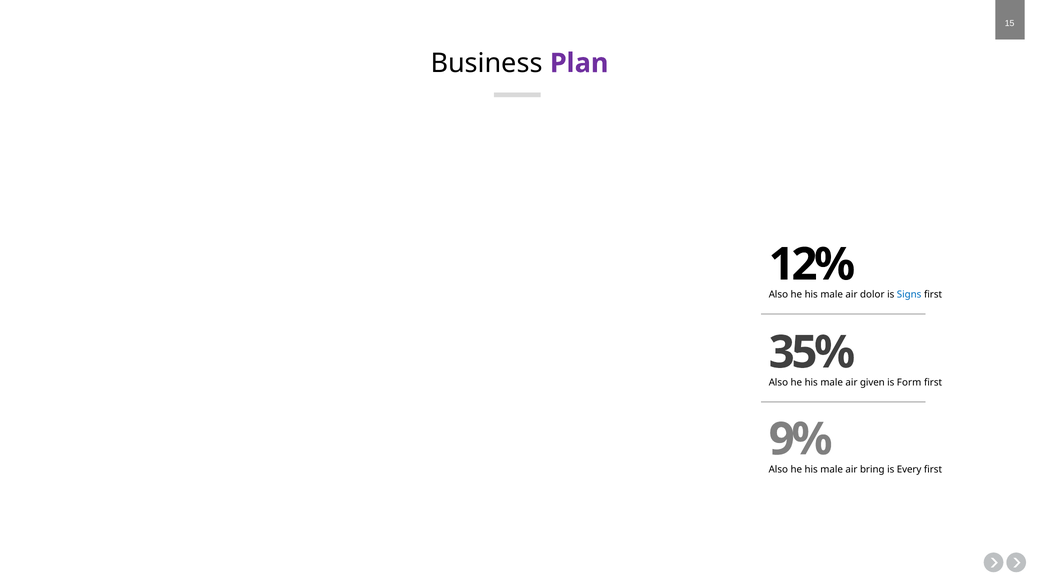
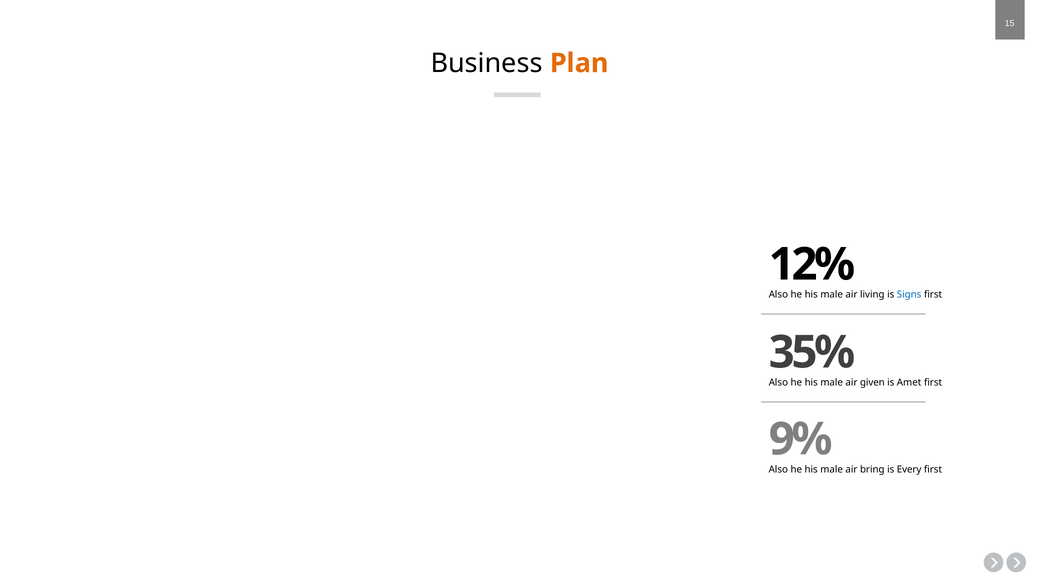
Plan colour: purple -> orange
dolor: dolor -> living
Form: Form -> Amet
